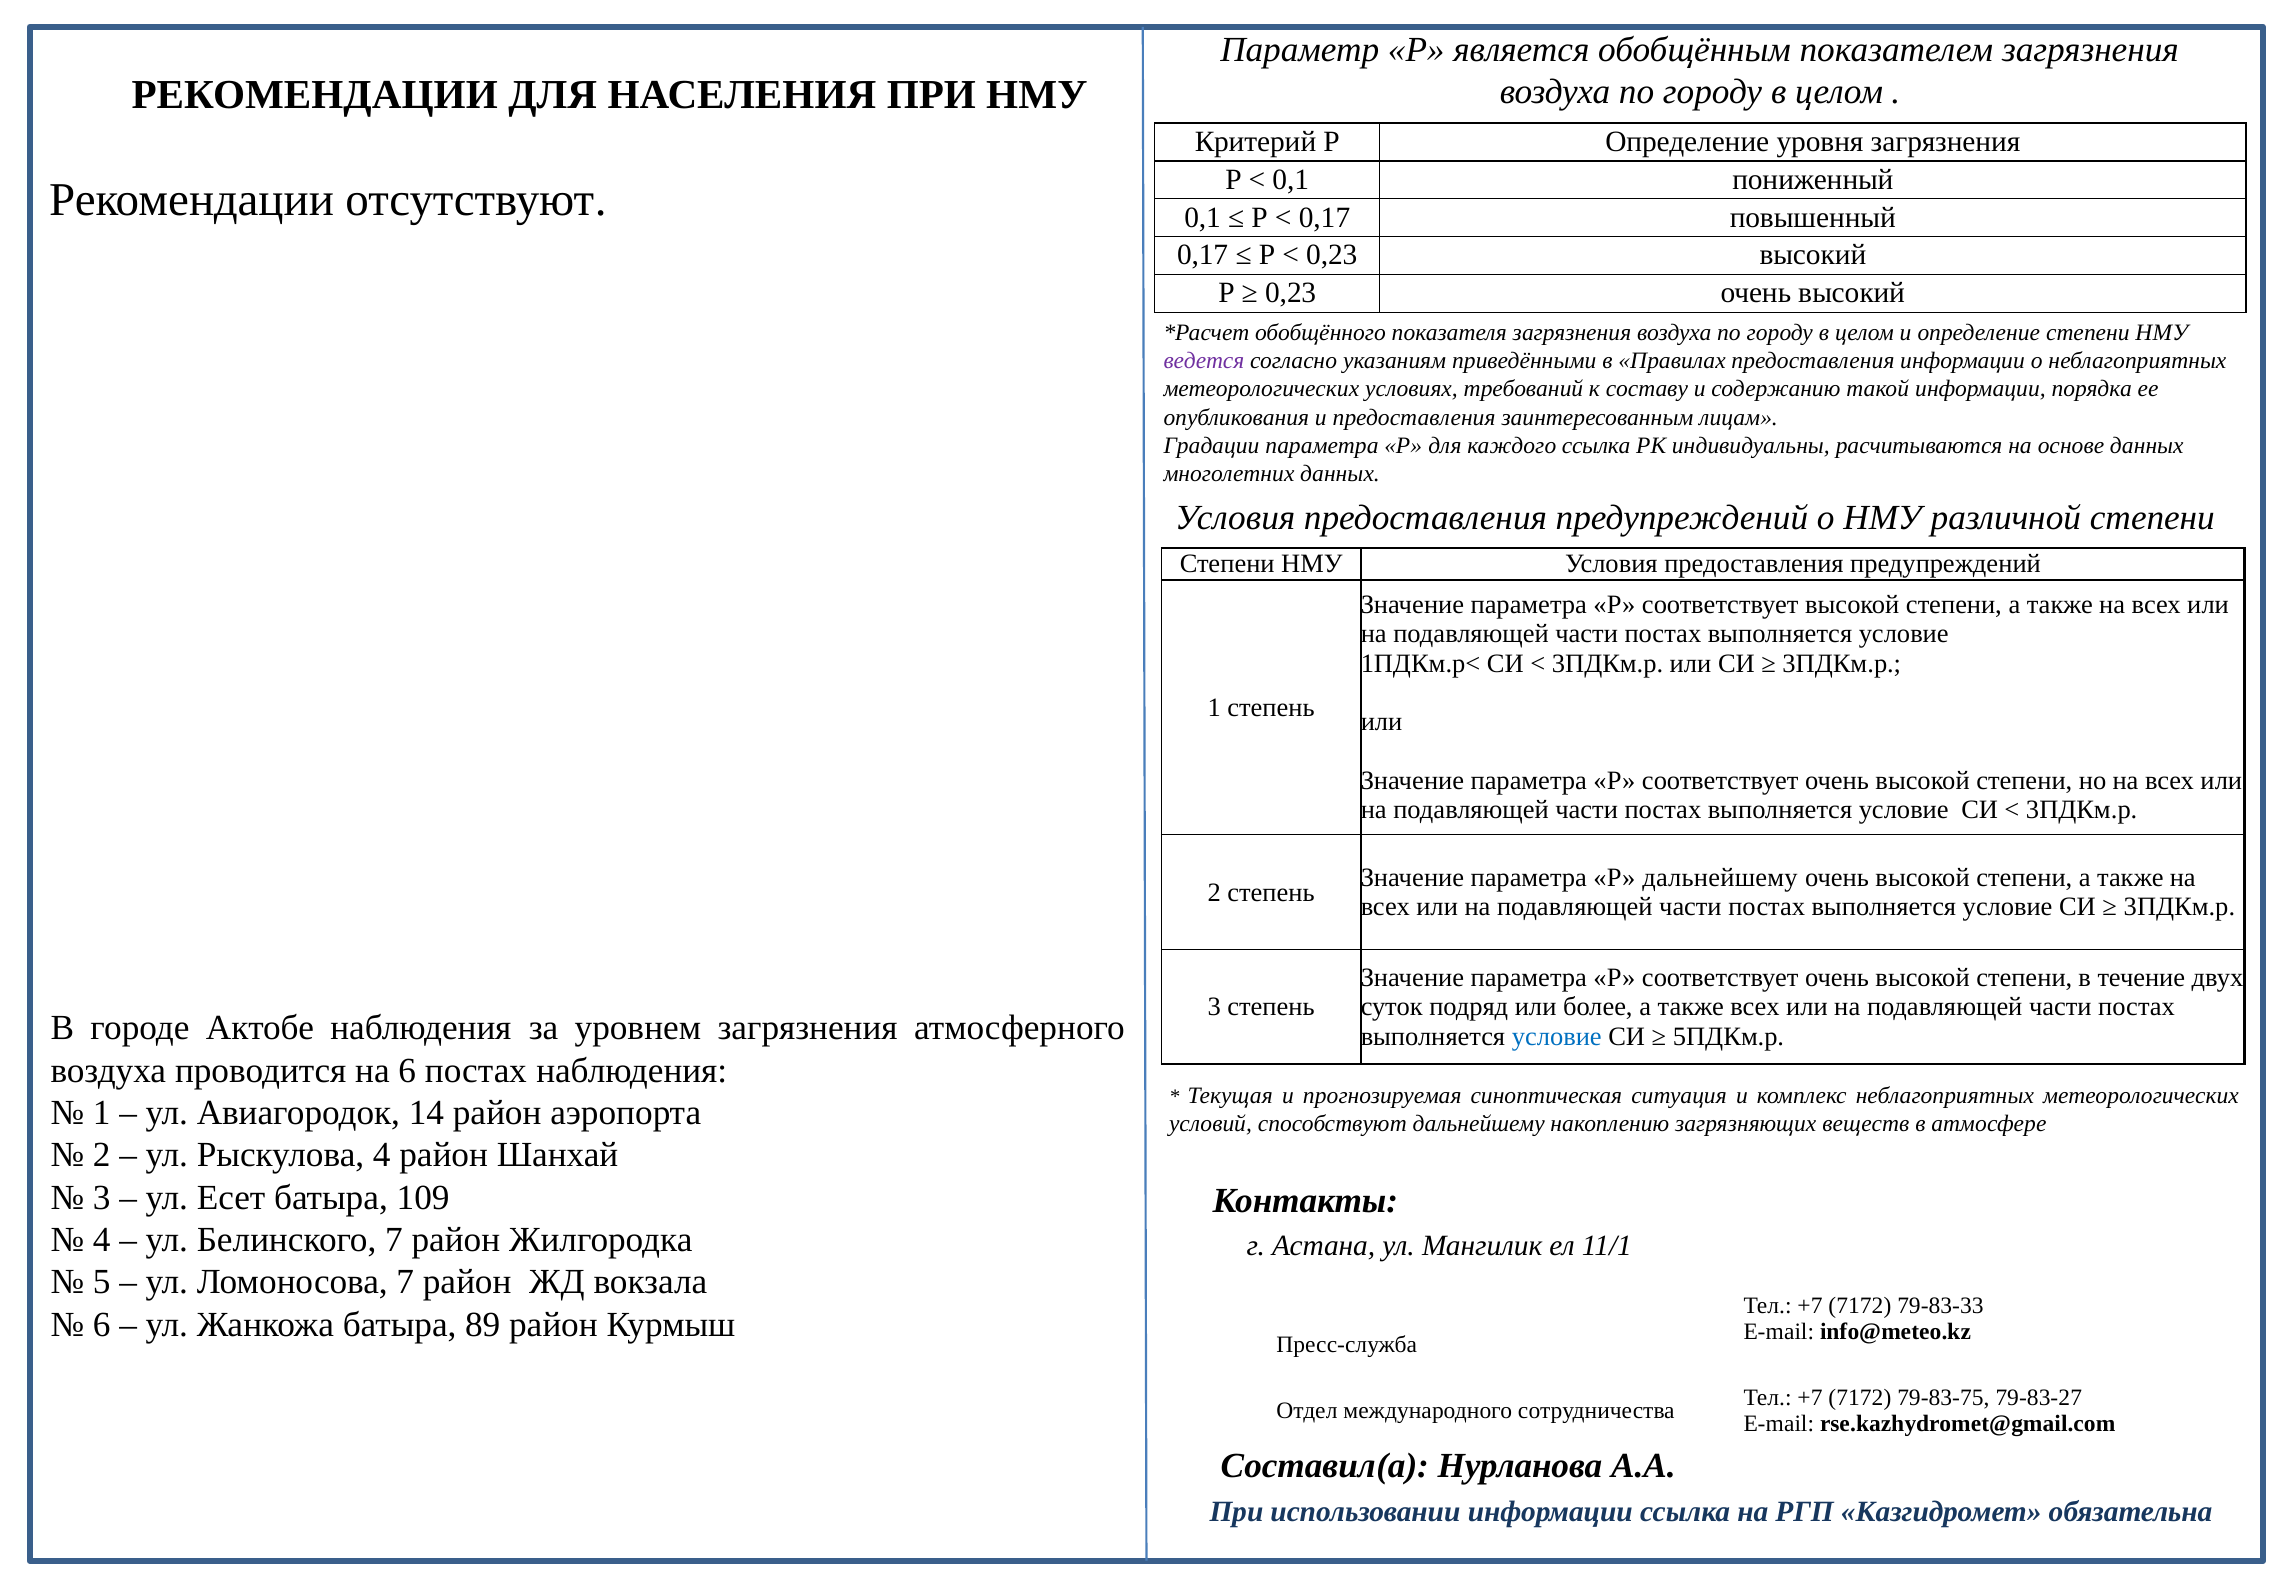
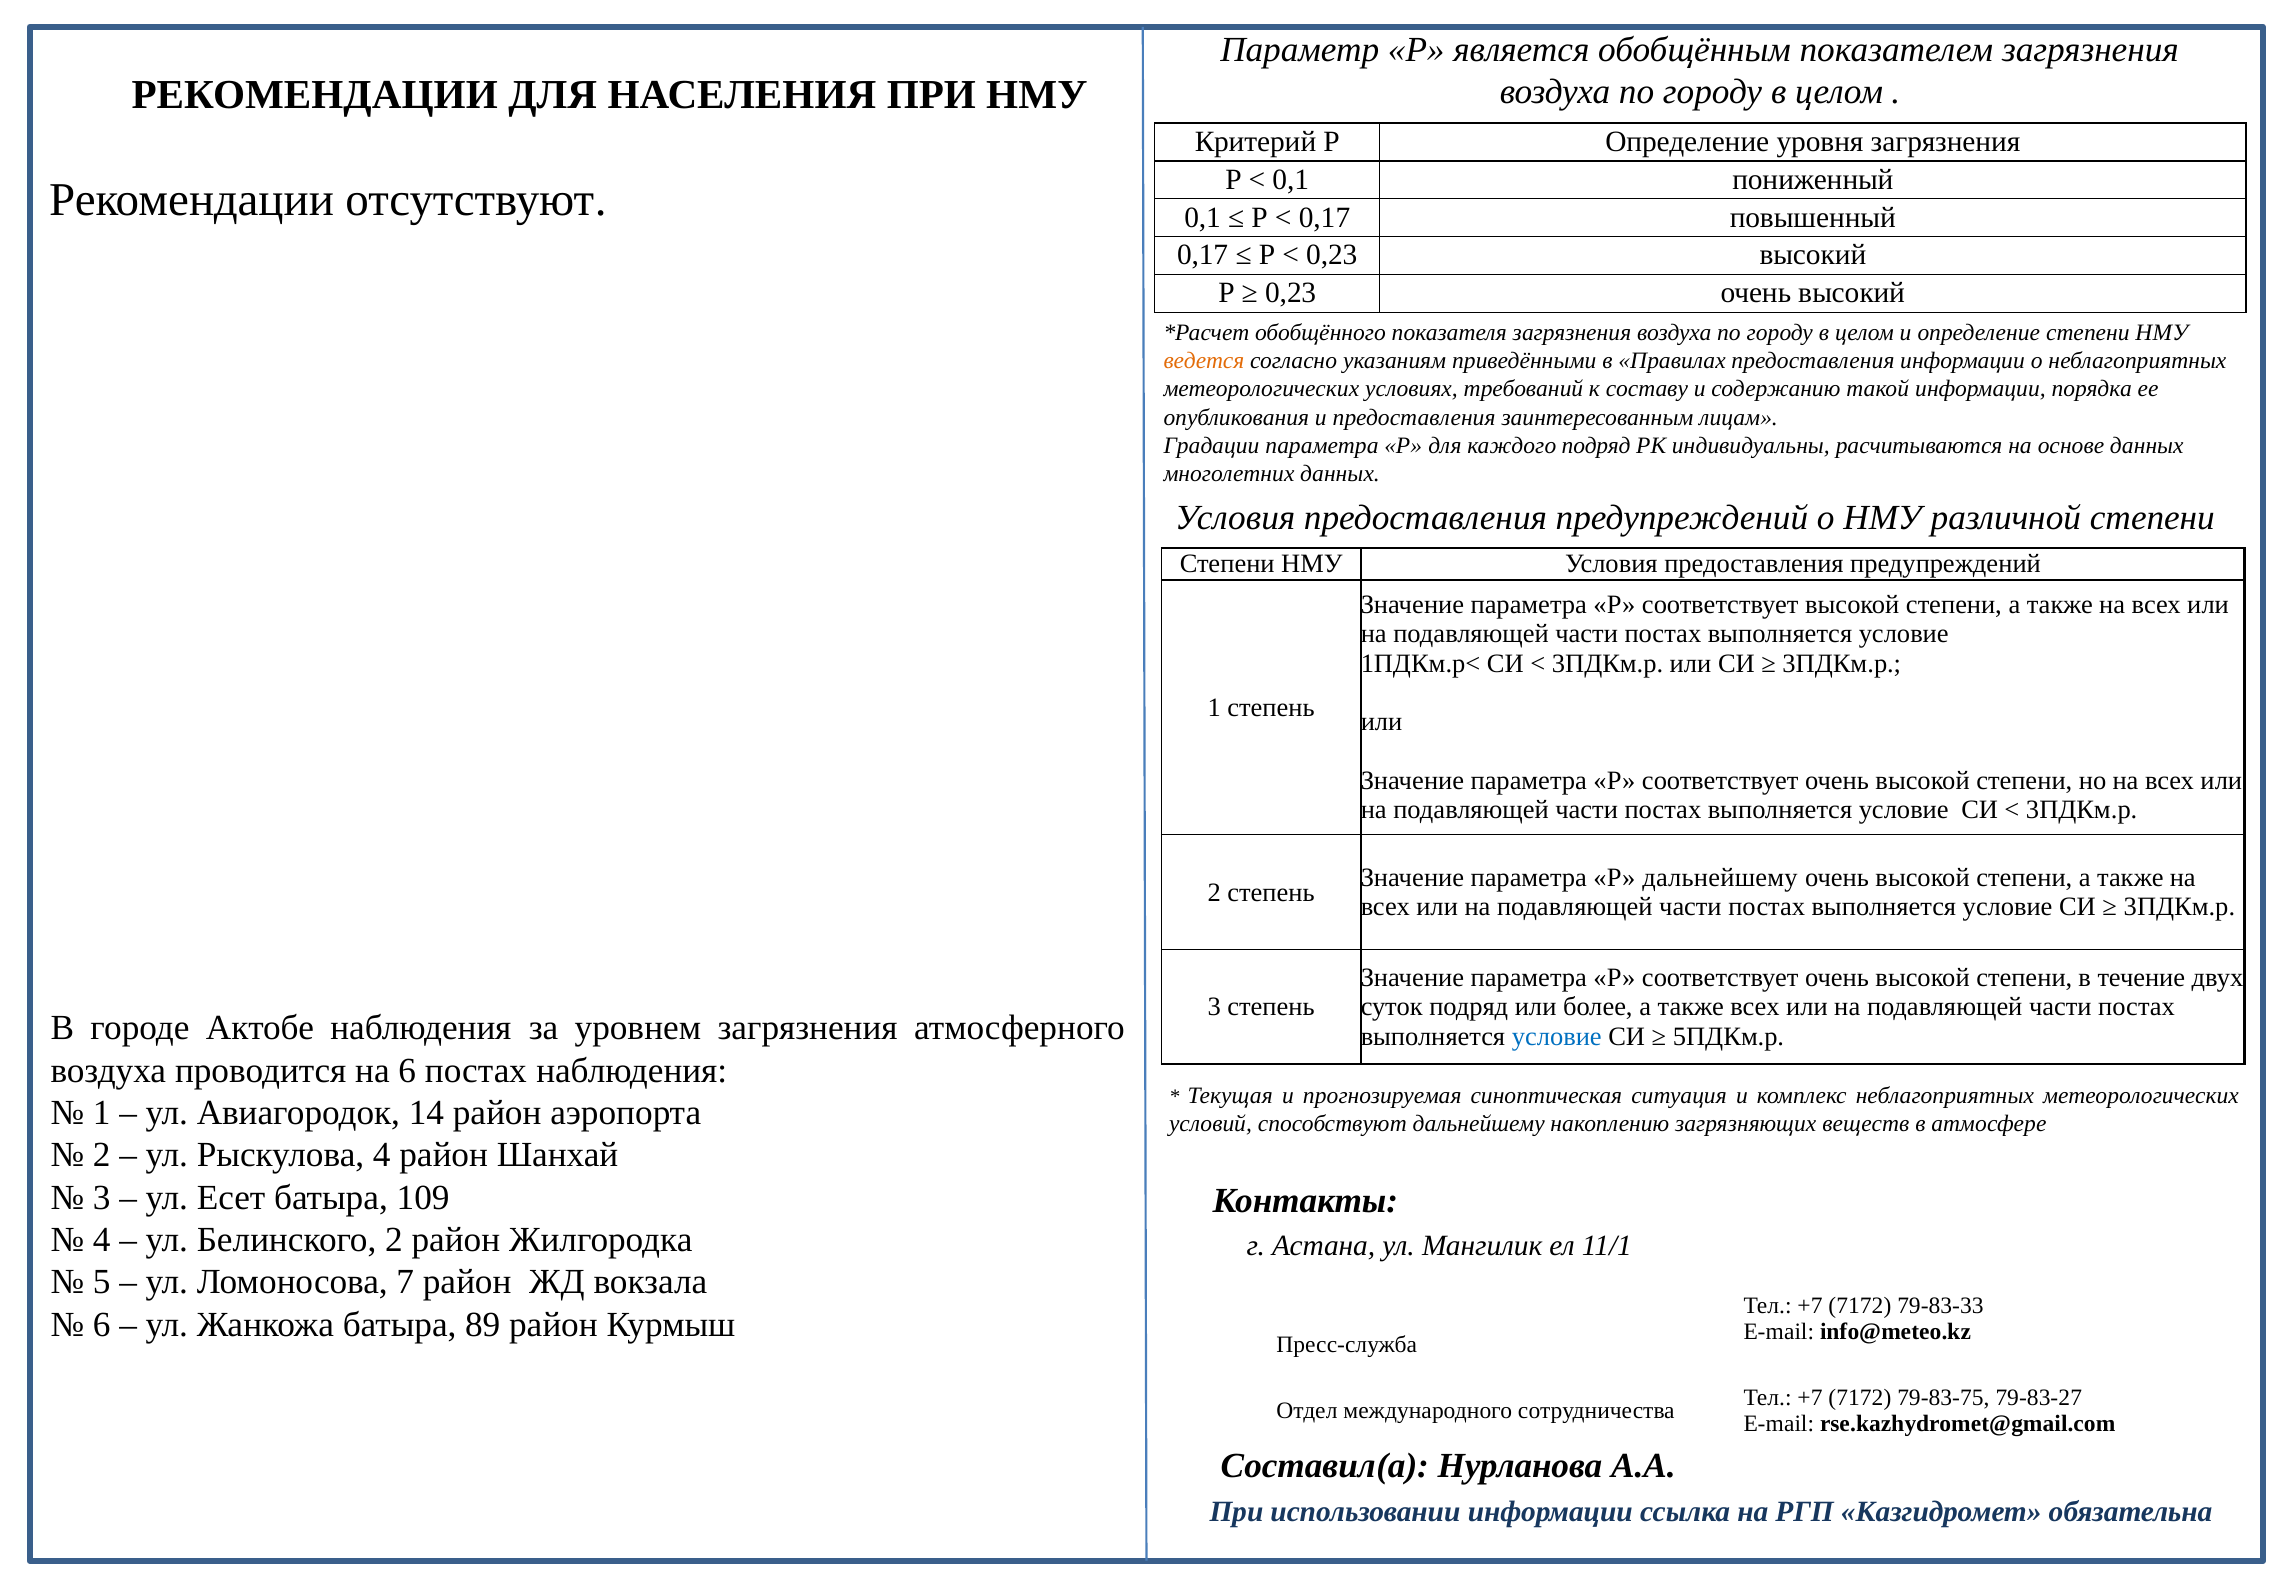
ведется colour: purple -> orange
каждого ссылка: ссылка -> подряд
Белинского 7: 7 -> 2
